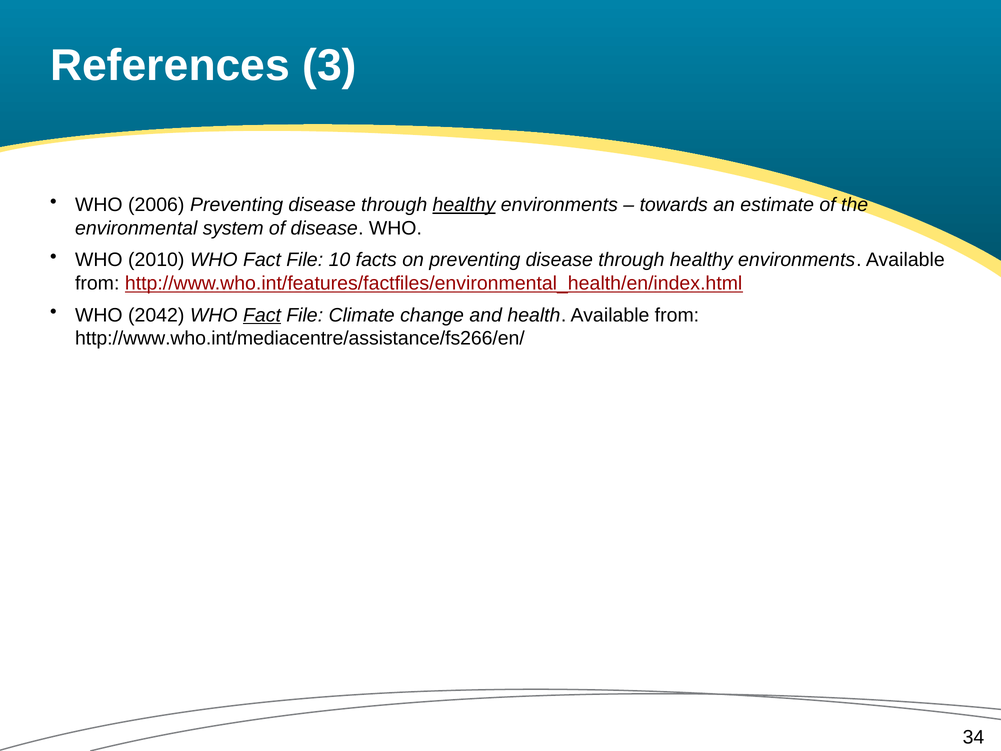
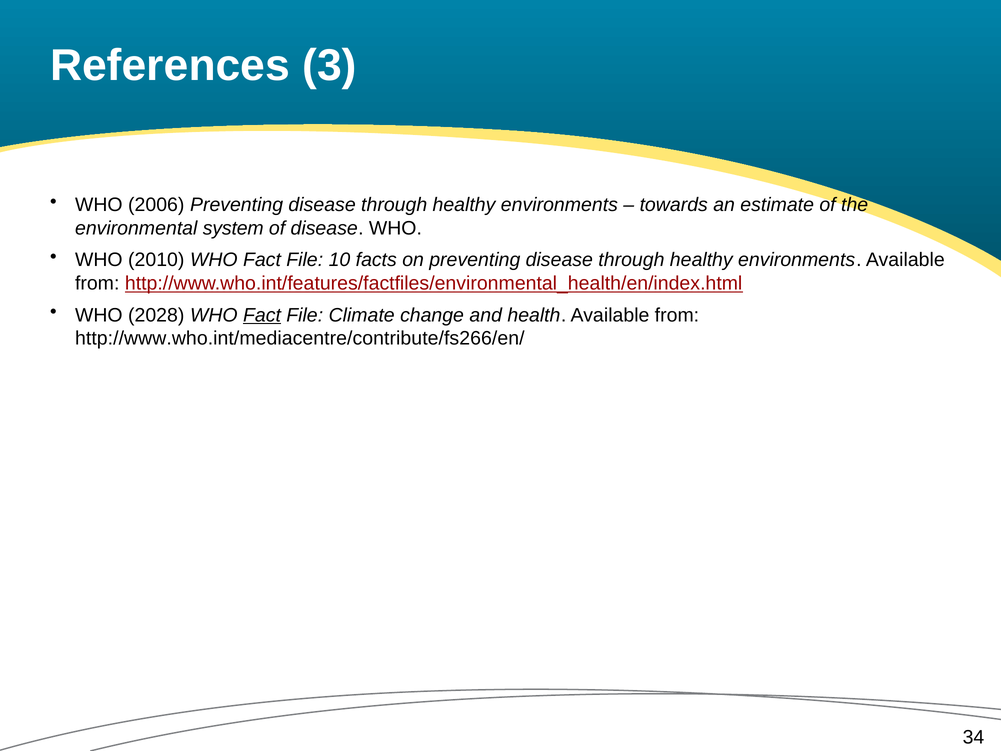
healthy at (464, 205) underline: present -> none
2042: 2042 -> 2028
http://www.who.int/mediacentre/assistance/fs266/en/: http://www.who.int/mediacentre/assistance/fs266/en/ -> http://www.who.int/mediacentre/contribute/fs266/en/
